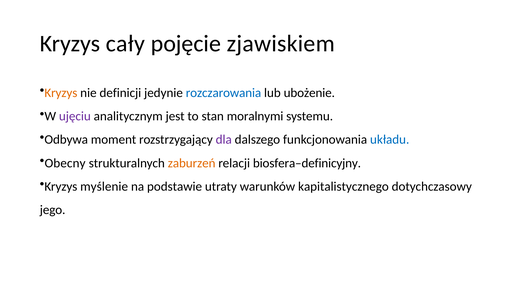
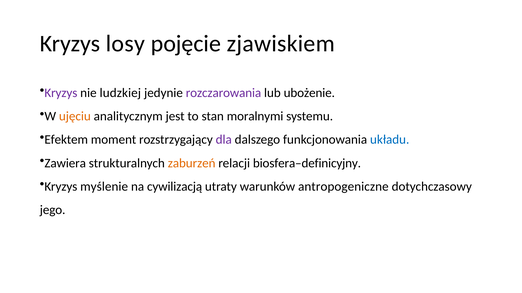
cały: cały -> losy
Kryzys at (61, 93) colour: orange -> purple
definicji: definicji -> ludzkiej
rozczarowania colour: blue -> purple
ujęciu colour: purple -> orange
Odbywa: Odbywa -> Efektem
Obecny: Obecny -> Zawiera
podstawie: podstawie -> cywilizacją
kapitalistycznego: kapitalistycznego -> antropogeniczne
